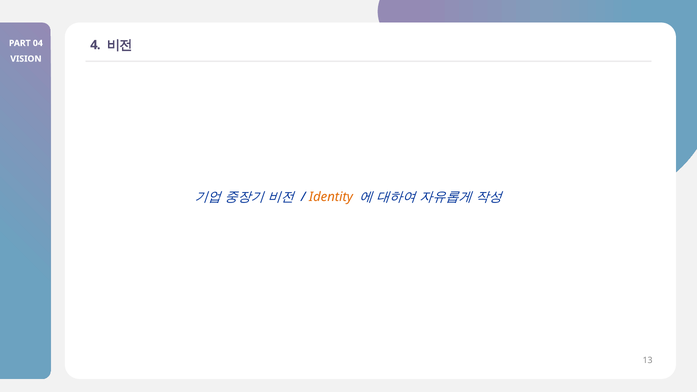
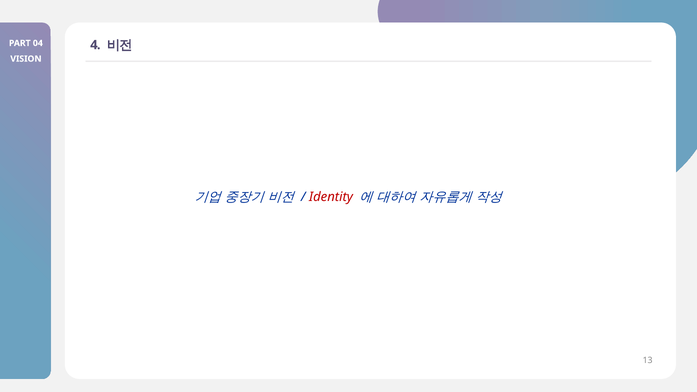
Identity colour: orange -> red
